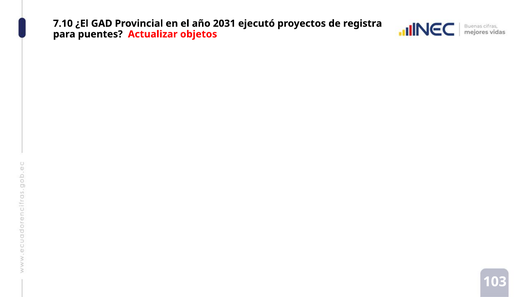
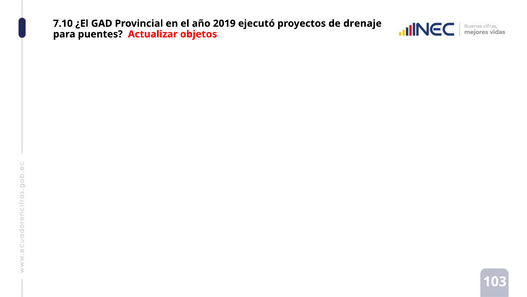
2031: 2031 -> 2019
registra: registra -> drenaje
